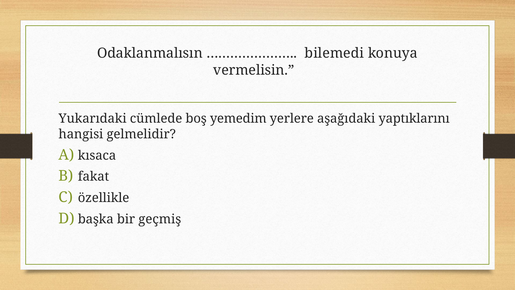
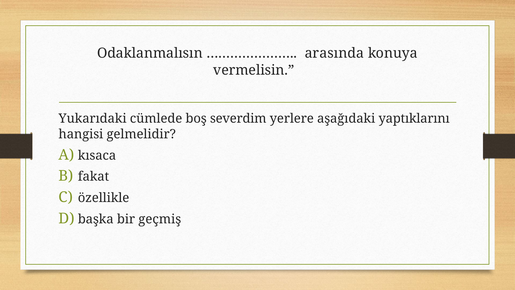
bilemedi: bilemedi -> arasında
yemedim: yemedim -> severdim
